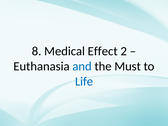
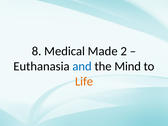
Effect: Effect -> Made
Must: Must -> Mind
Life colour: blue -> orange
